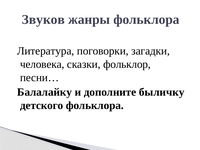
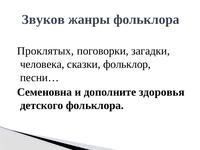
Литература: Литература -> Проклятых
Балалайку: Балалайку -> Семеновна
быличку: быличку -> здоровья
